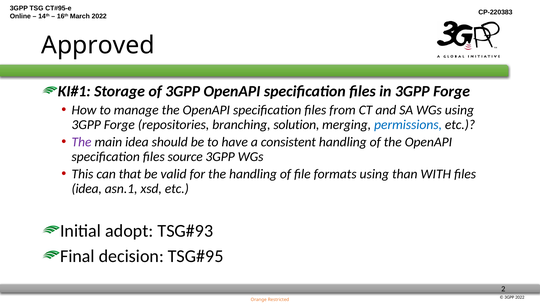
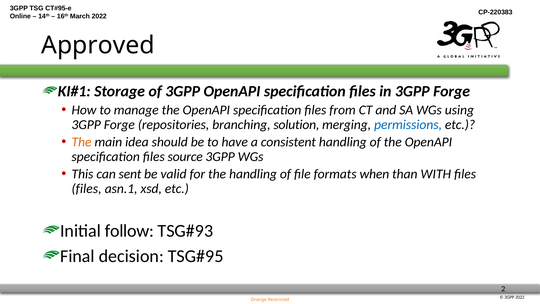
The at (82, 142) colour: purple -> orange
that: that -> sent
formats using: using -> when
idea at (87, 188): idea -> files
adopt: adopt -> follow
